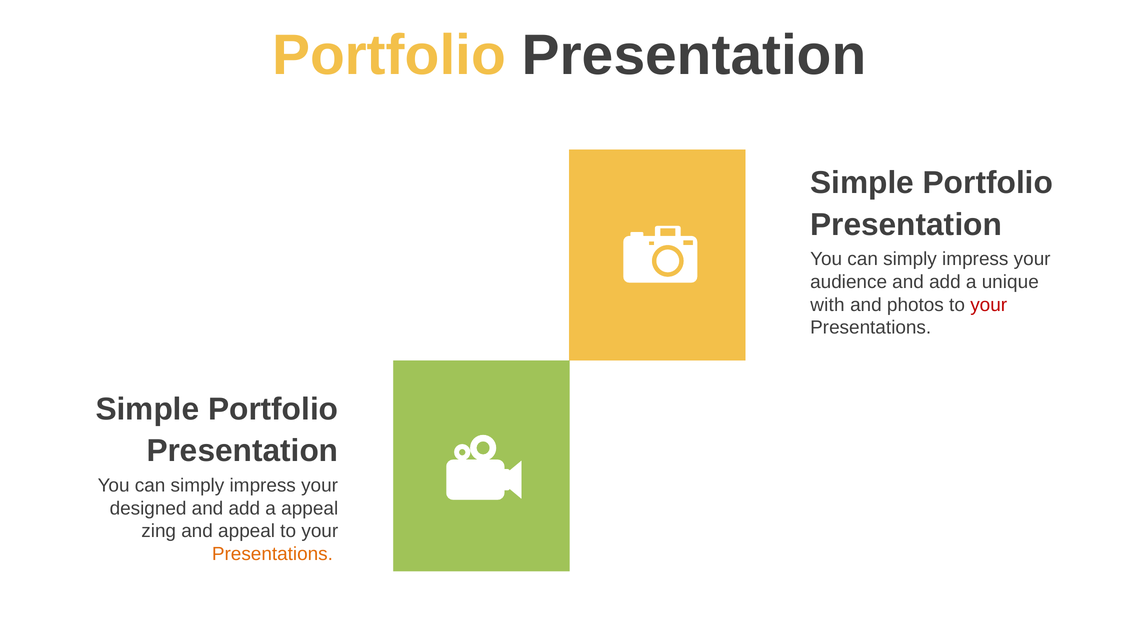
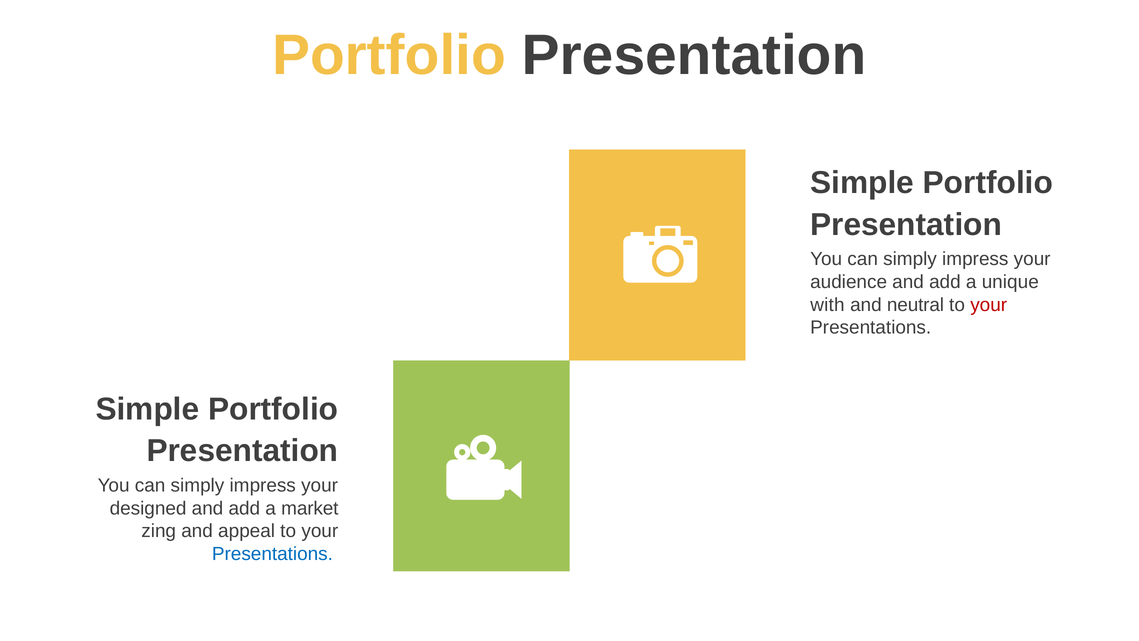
photos: photos -> neutral
a appeal: appeal -> market
Presentations at (272, 554) colour: orange -> blue
